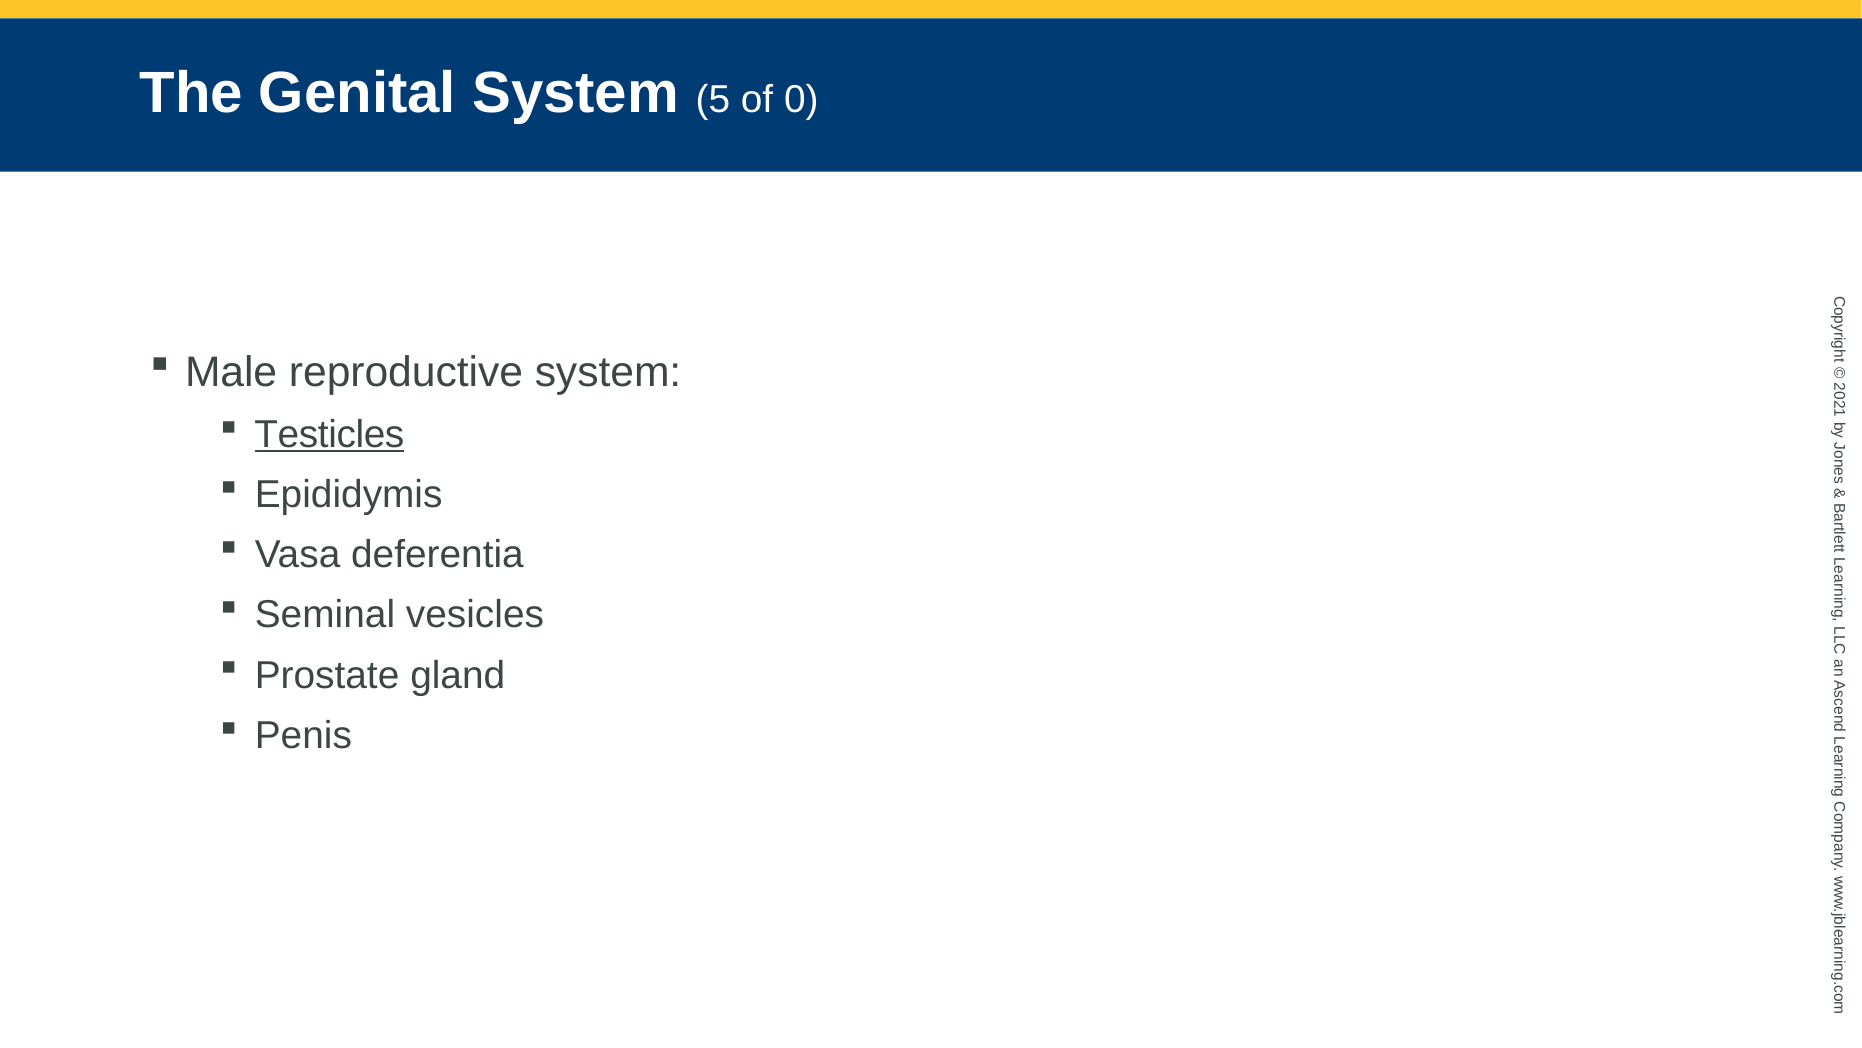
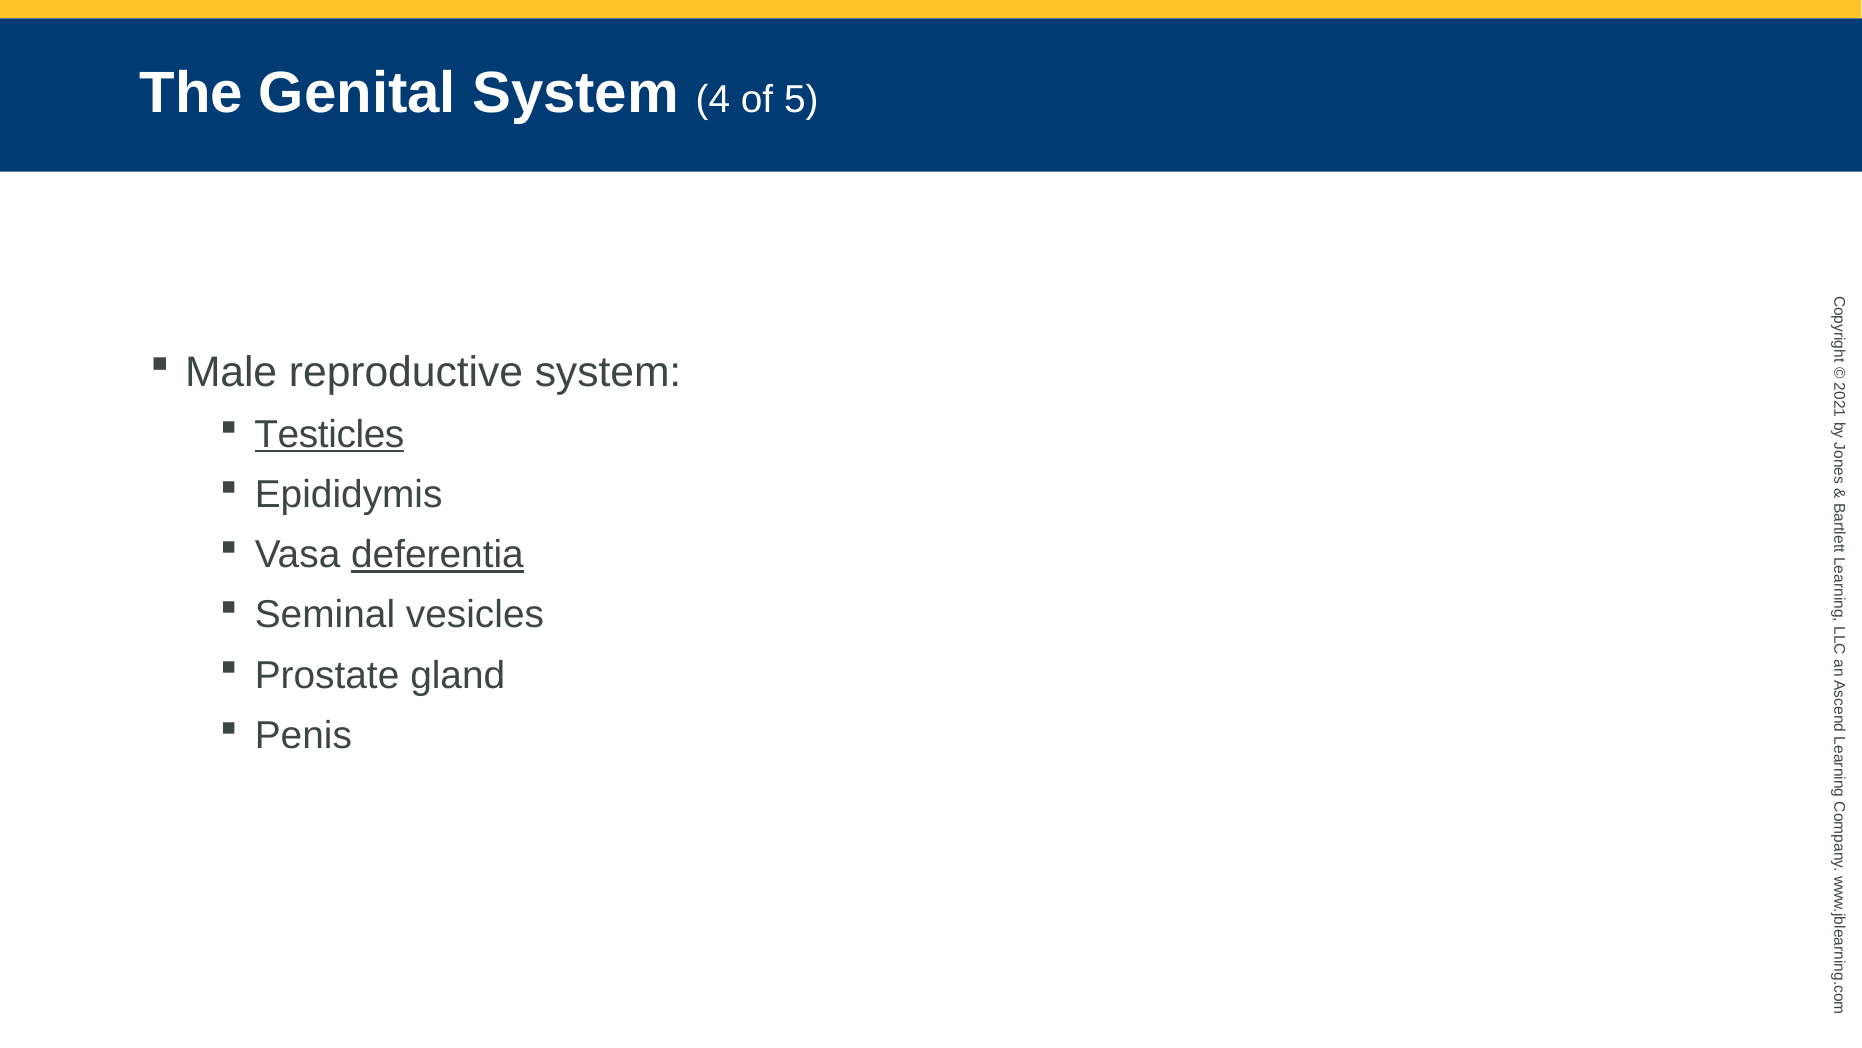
5: 5 -> 4
of 0: 0 -> 5
deferentia underline: none -> present
